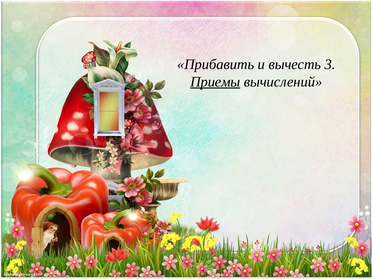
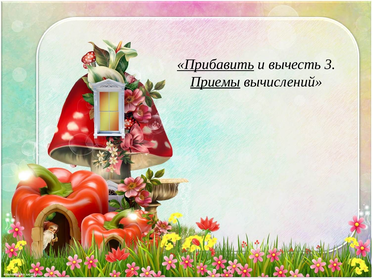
Прибавить underline: none -> present
